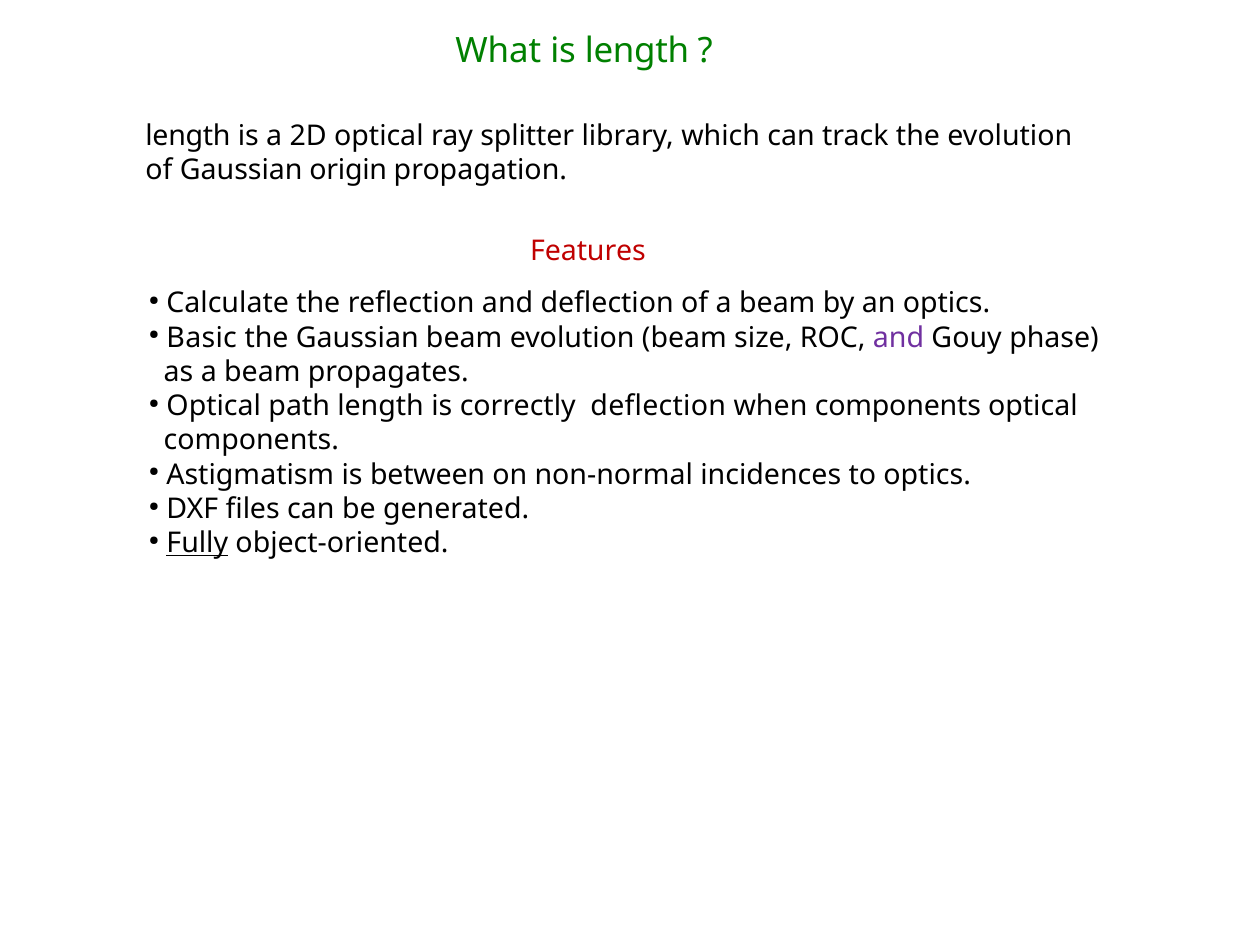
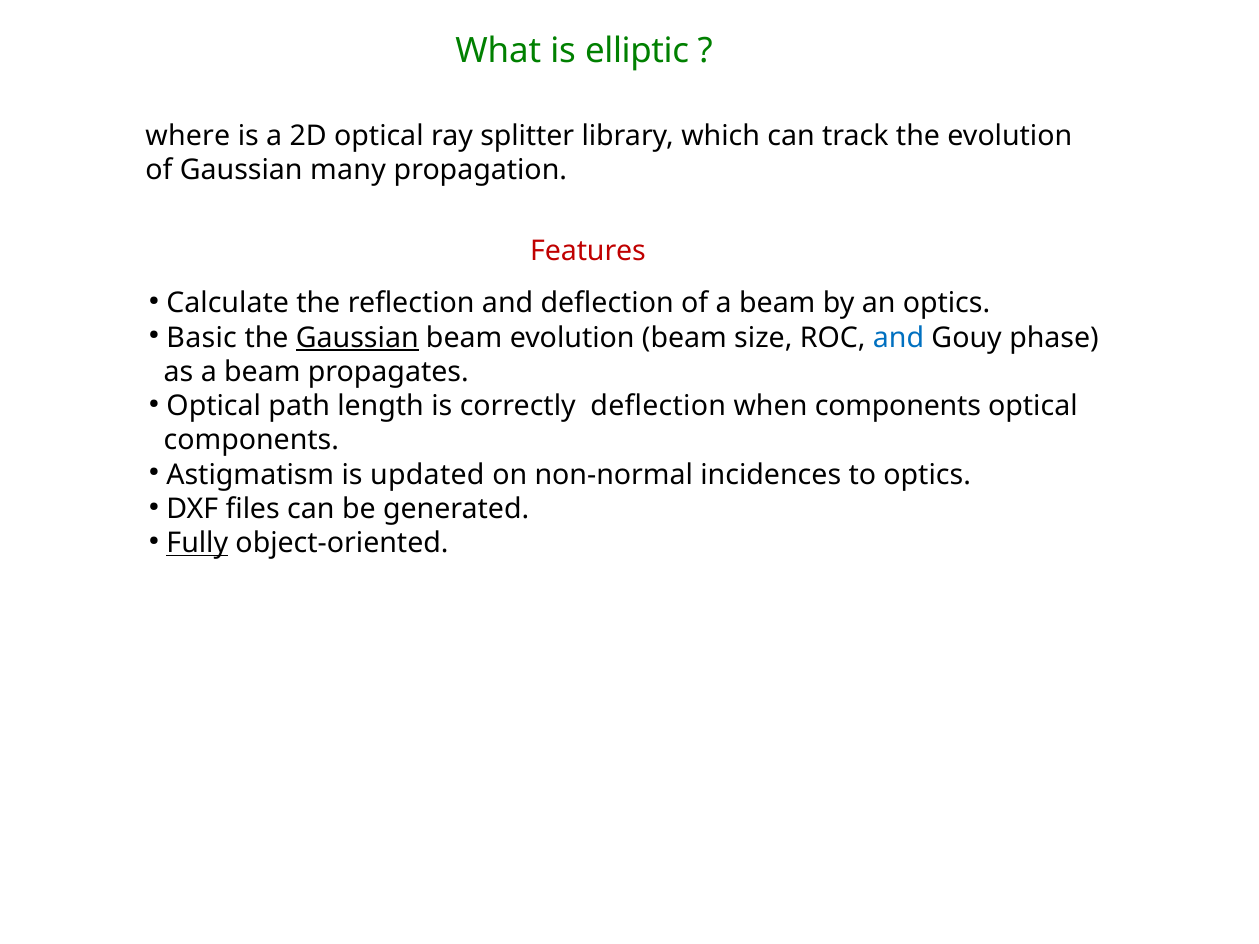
is length: length -> elliptic
length at (188, 136): length -> where
origin: origin -> many
Gaussian at (357, 338) underline: none -> present
and at (899, 338) colour: purple -> blue
between: between -> updated
